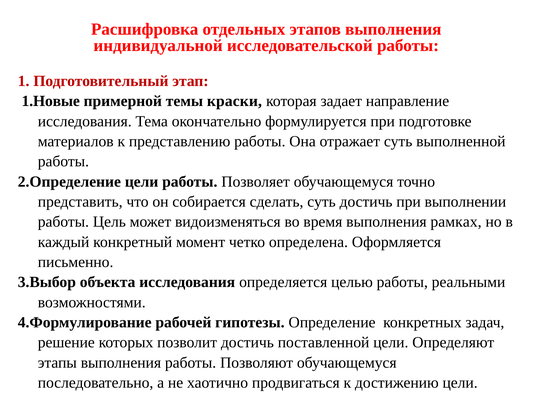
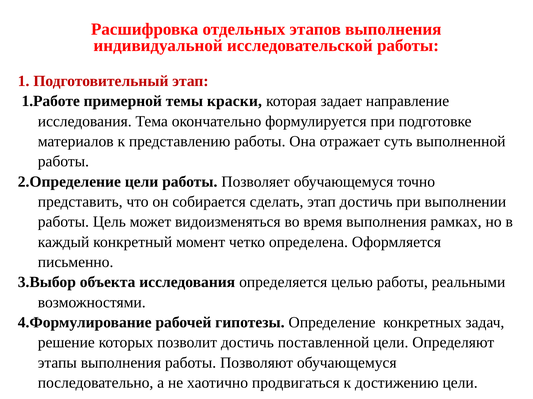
1.Новые: 1.Новые -> 1.Работе
сделать суть: суть -> этап
